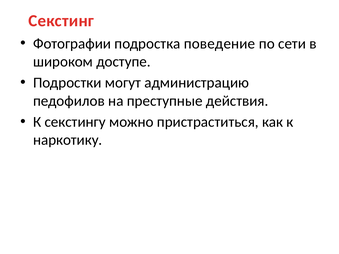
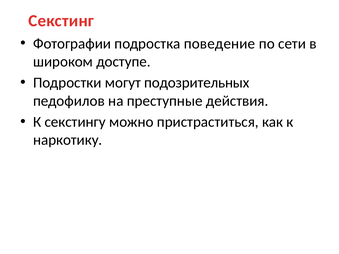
администрацию: администрацию -> подозрительных
